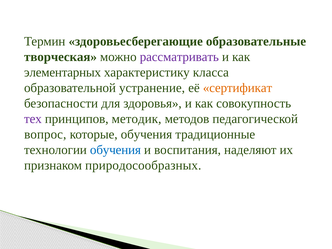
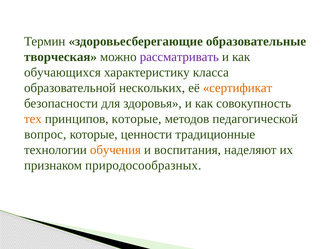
элементарных: элементарных -> обучающихся
устранение: устранение -> нескольких
тех colour: purple -> orange
принципов методик: методик -> которые
которые обучения: обучения -> ценности
обучения at (115, 150) colour: blue -> orange
